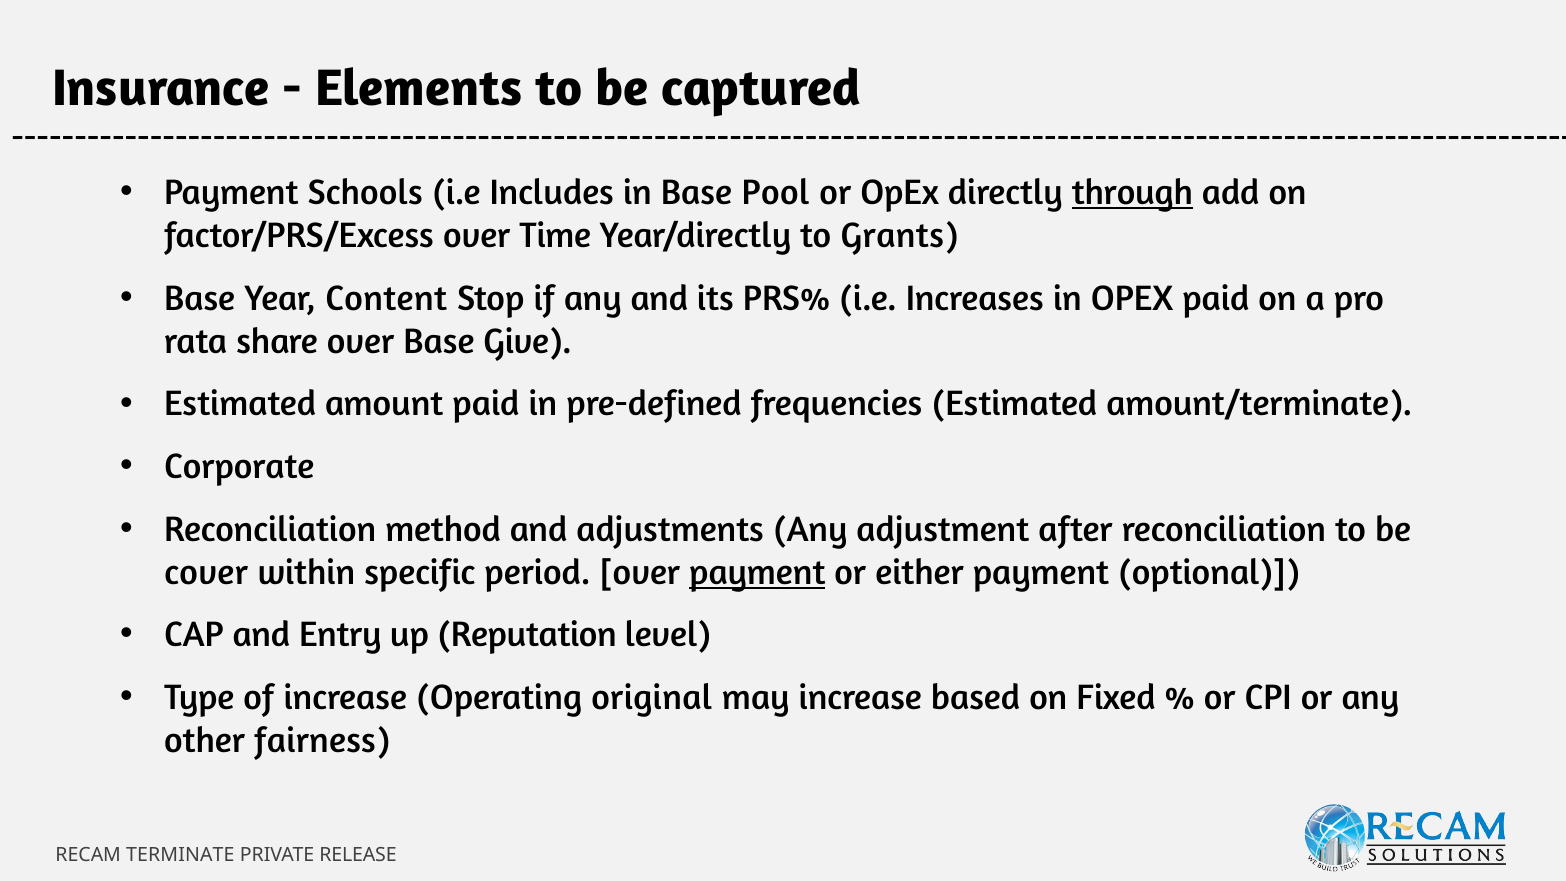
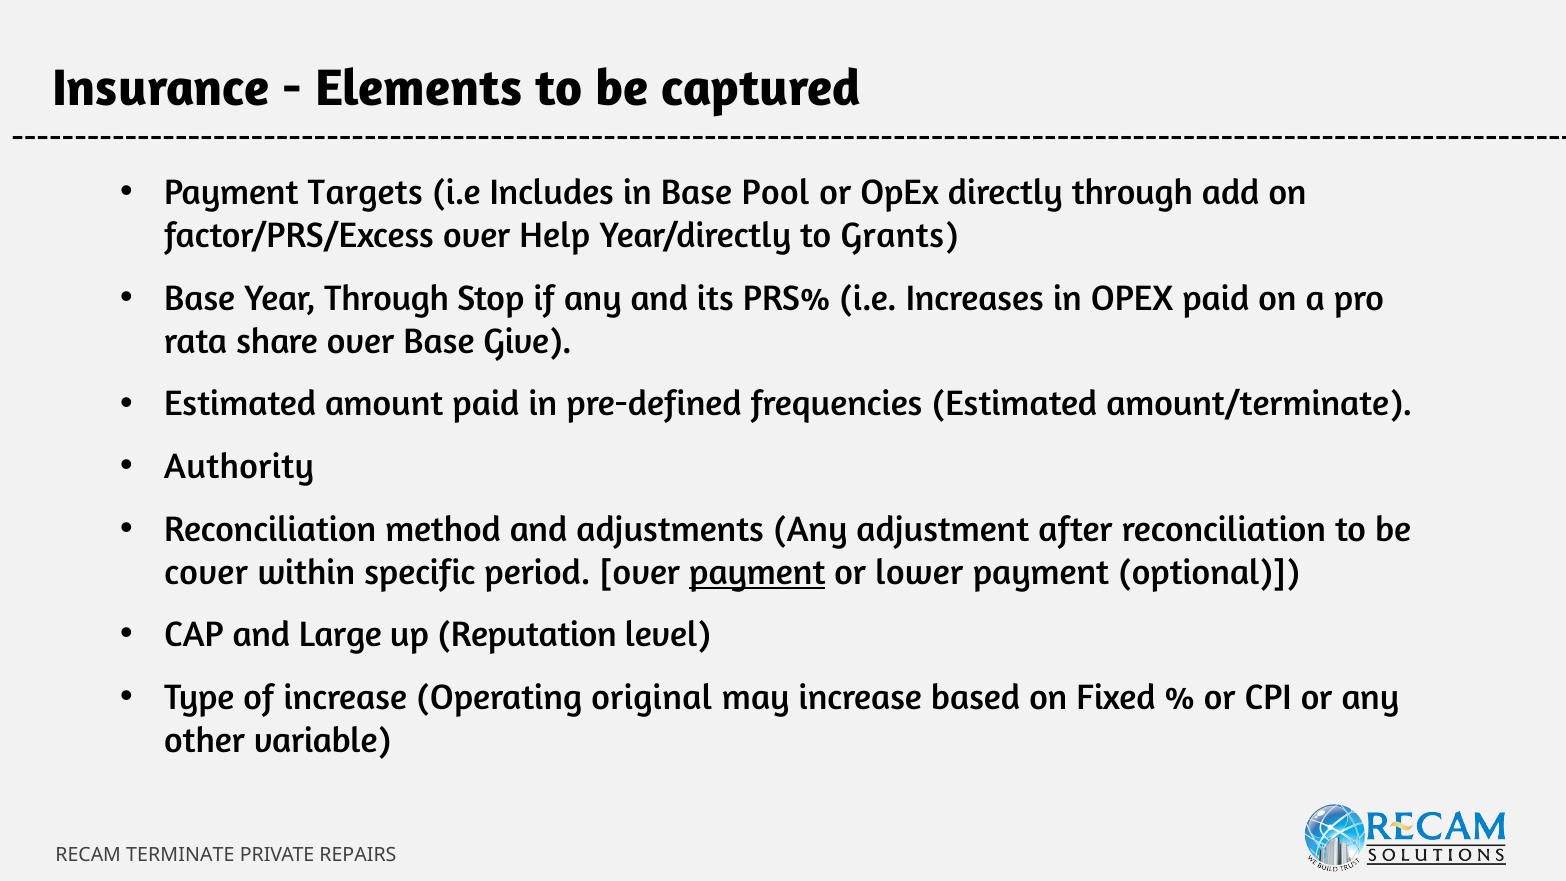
Schools: Schools -> Targets
through at (1132, 193) underline: present -> none
Time: Time -> Help
Year Content: Content -> Through
Corporate: Corporate -> Authority
either: either -> lower
Entry: Entry -> Large
fairness: fairness -> variable
RELEASE: RELEASE -> REPAIRS
